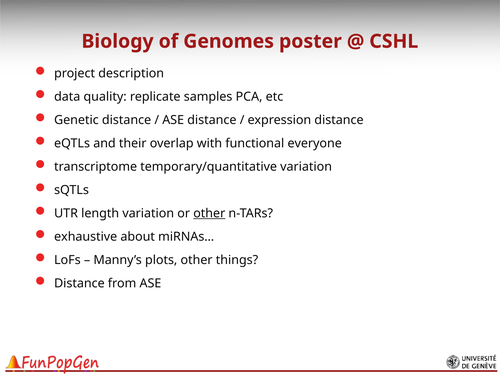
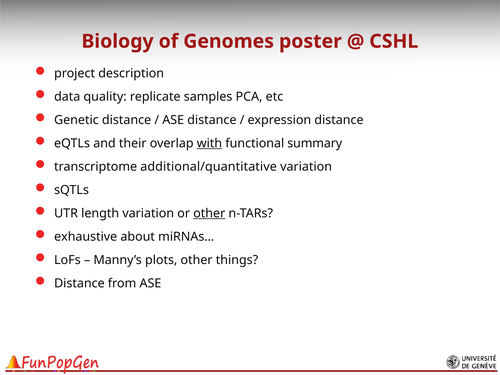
with underline: none -> present
everyone: everyone -> summary
temporary/quantitative: temporary/quantitative -> additional/quantitative
